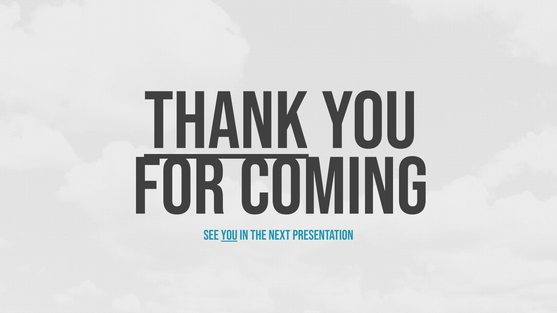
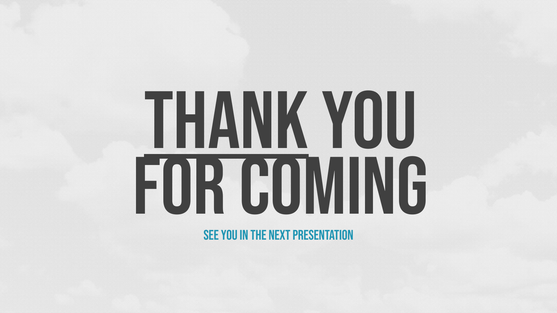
YOU at (229, 235) underline: present -> none
